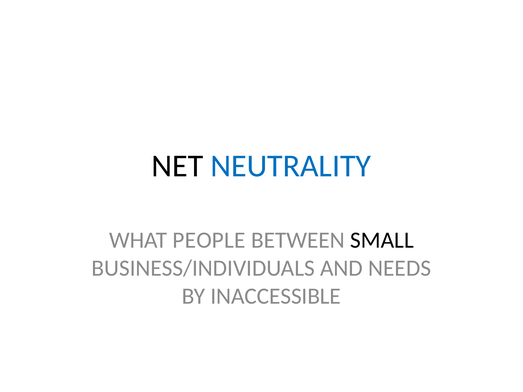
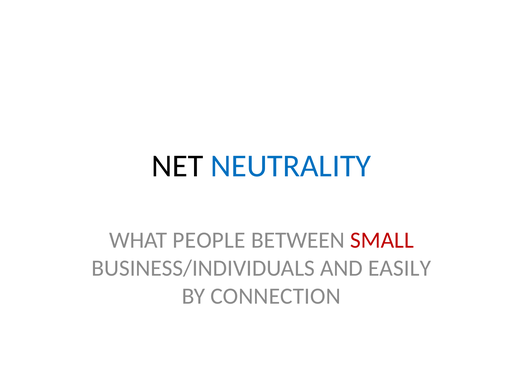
SMALL colour: black -> red
NEEDS: NEEDS -> EASILY
INACCESSIBLE: INACCESSIBLE -> CONNECTION
